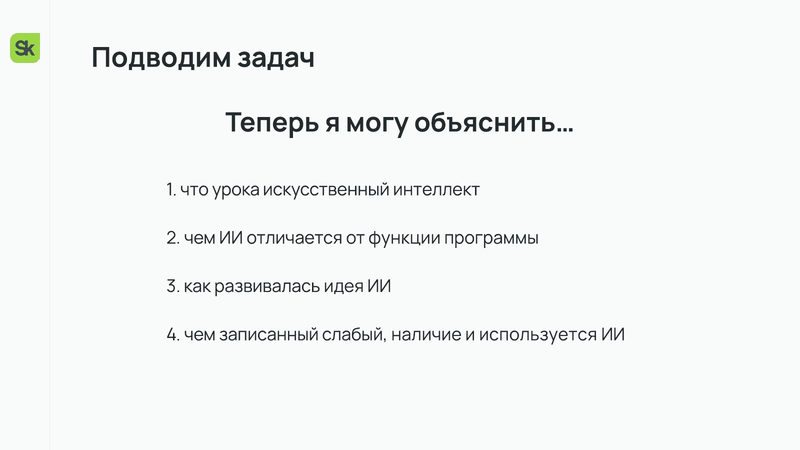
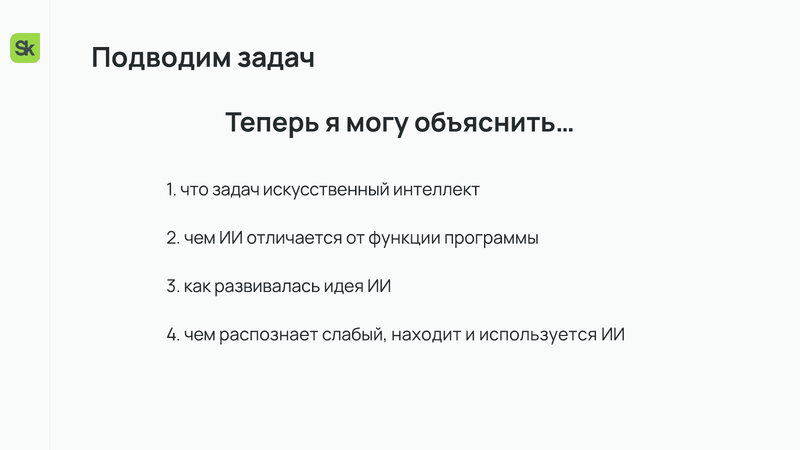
что урока: урока -> задач
записанный: записанный -> распознает
наличие: наличие -> находит
